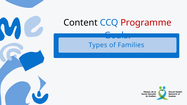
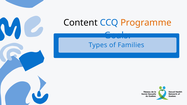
Programme colour: red -> orange
